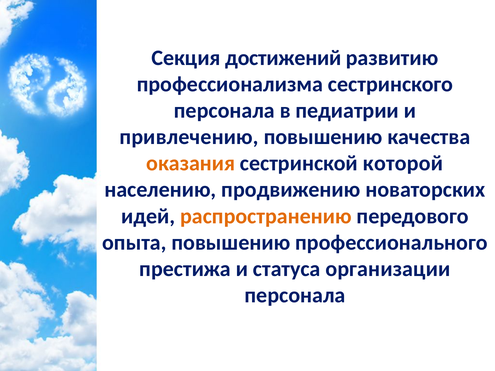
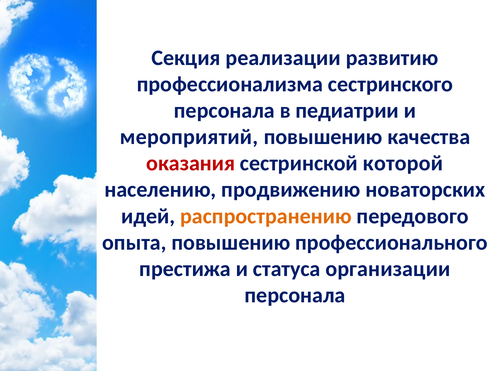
достижений: достижений -> реализации
привлечению: привлечению -> мероприятий
оказания colour: orange -> red
